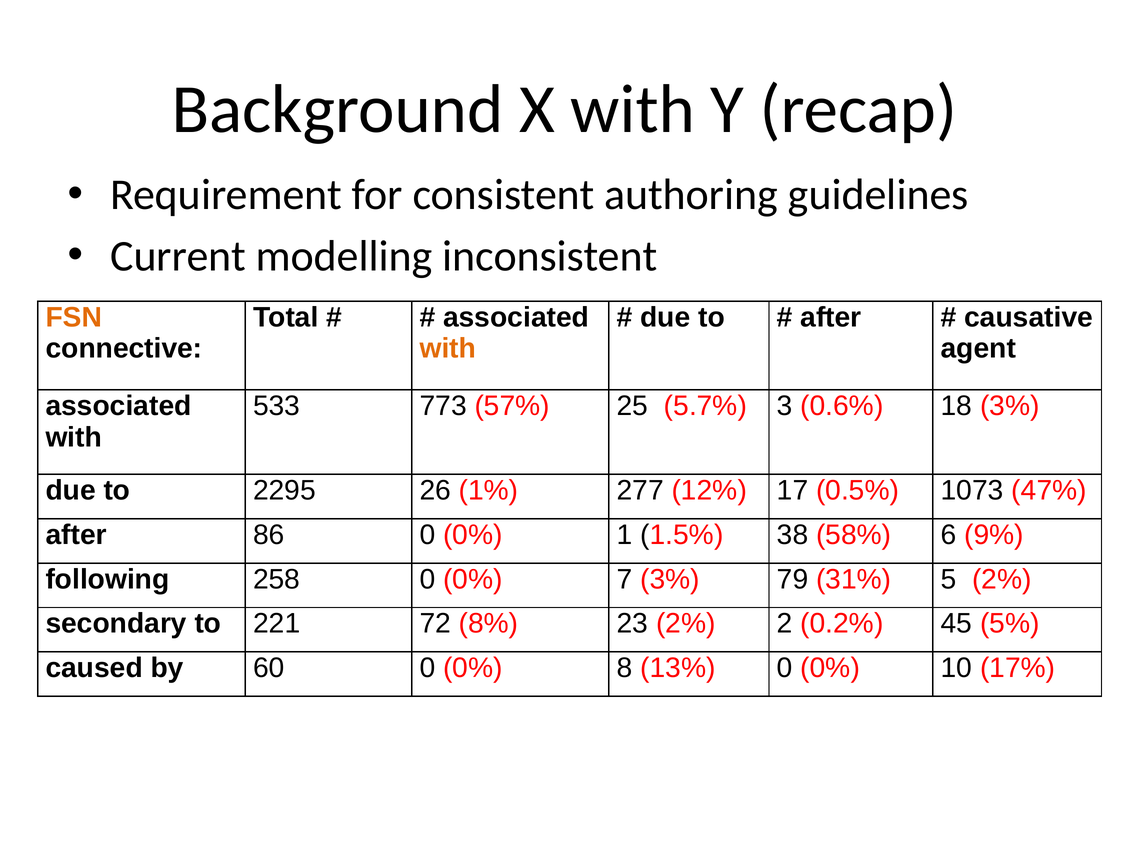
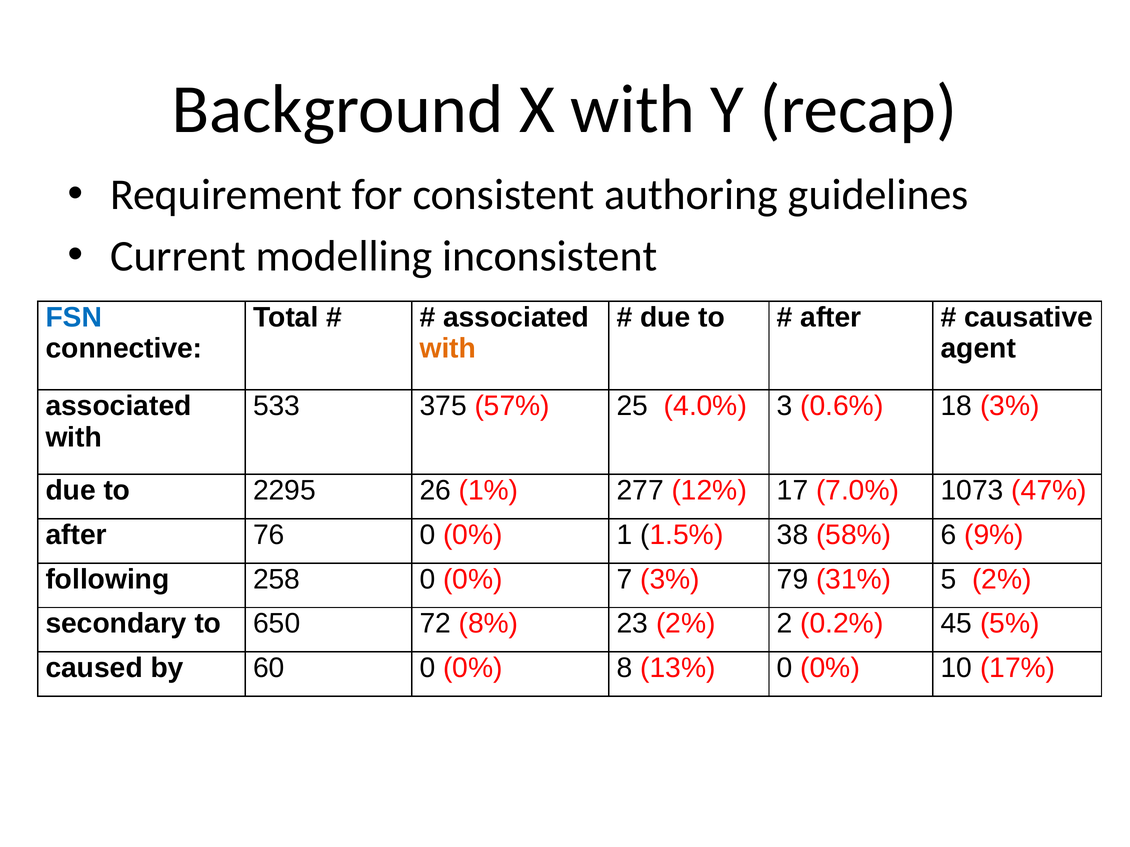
FSN colour: orange -> blue
773: 773 -> 375
5.7%: 5.7% -> 4.0%
0.5%: 0.5% -> 7.0%
86: 86 -> 76
221: 221 -> 650
